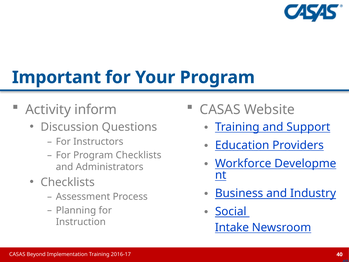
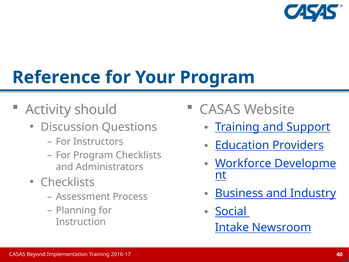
Important: Important -> Reference
inform: inform -> should
